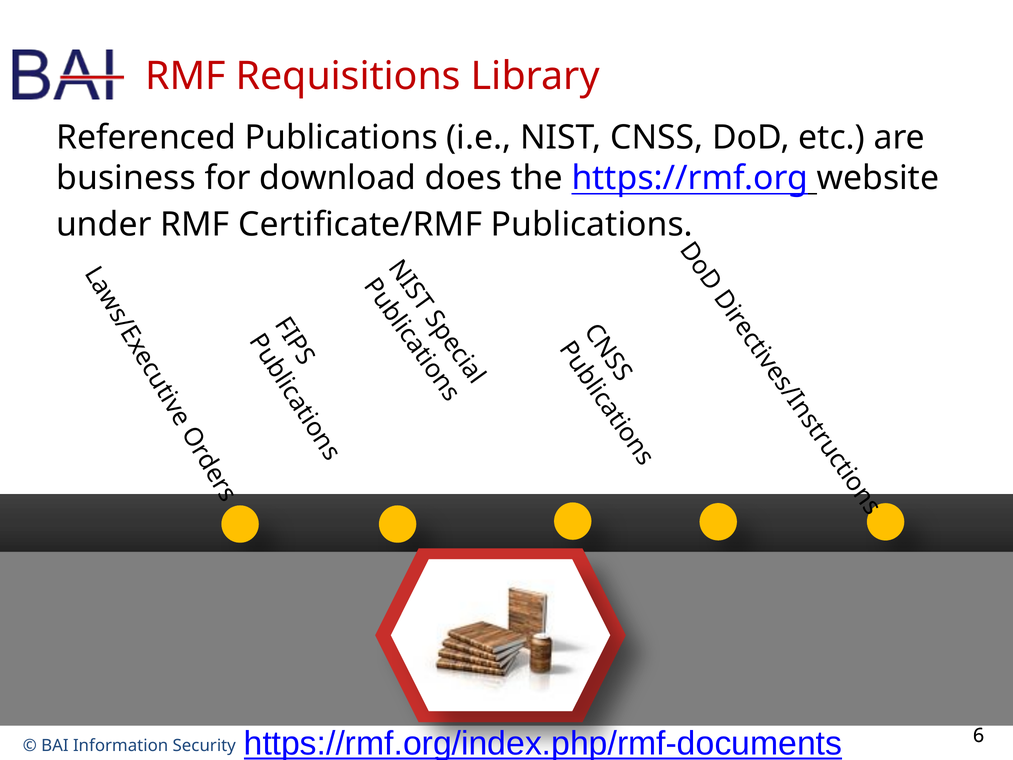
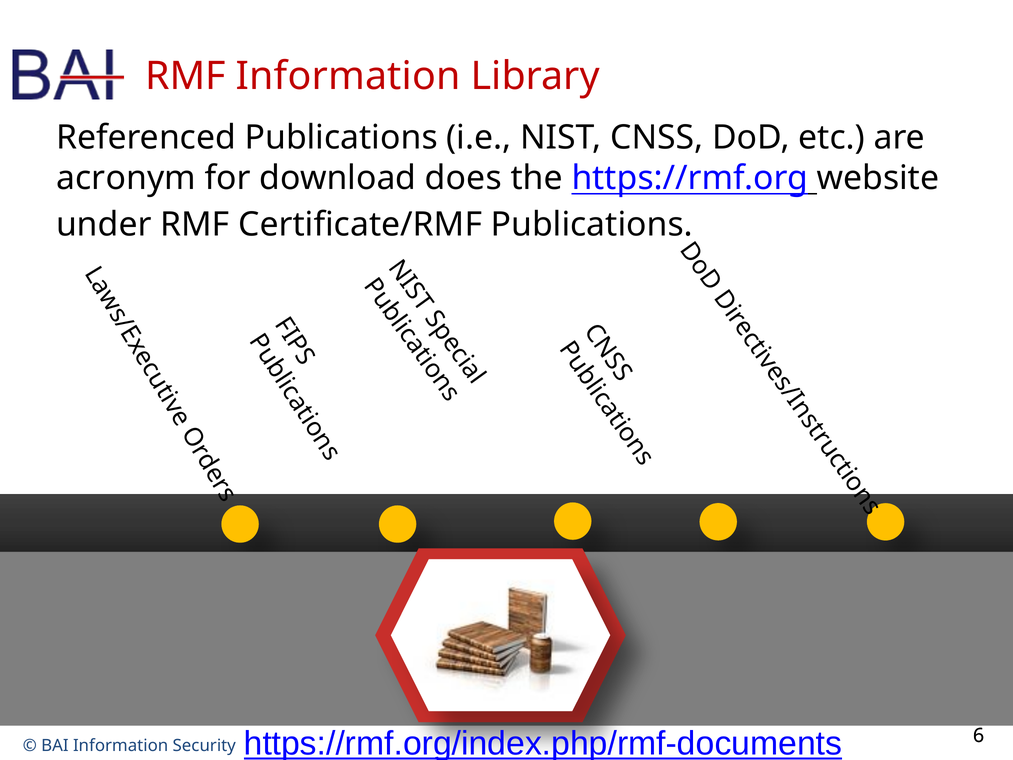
RMF Requisitions: Requisitions -> Information
business: business -> acronym
